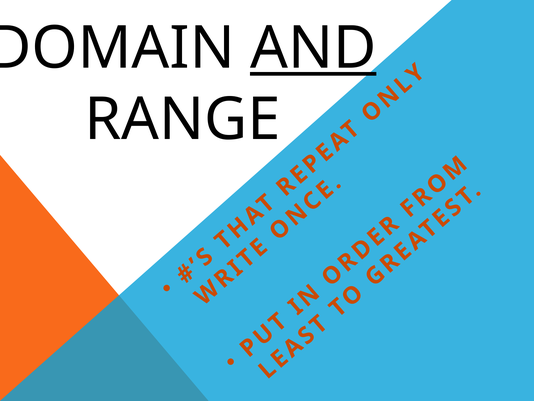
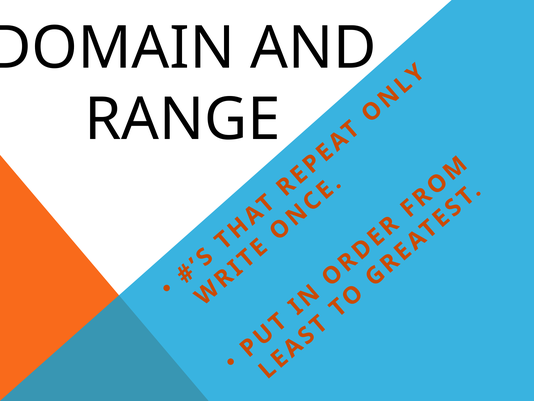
AND underline: present -> none
